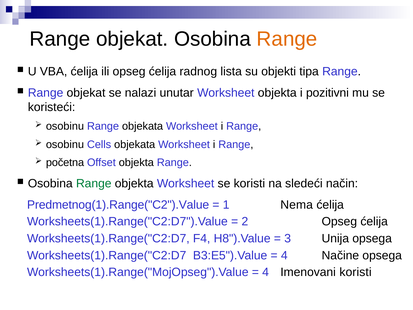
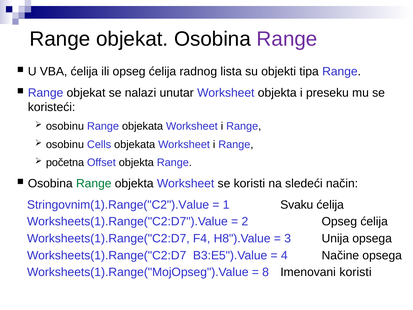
Range at (287, 39) colour: orange -> purple
pozitivni: pozitivni -> preseku
Predmetnog(1).Range("C2").Value: Predmetnog(1).Range("C2").Value -> Stringovnim(1).Range("C2").Value
Nema: Nema -> Svaku
4 at (266, 272): 4 -> 8
